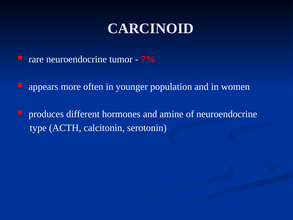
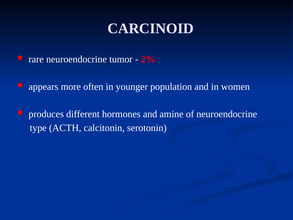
7%: 7% -> 2%
